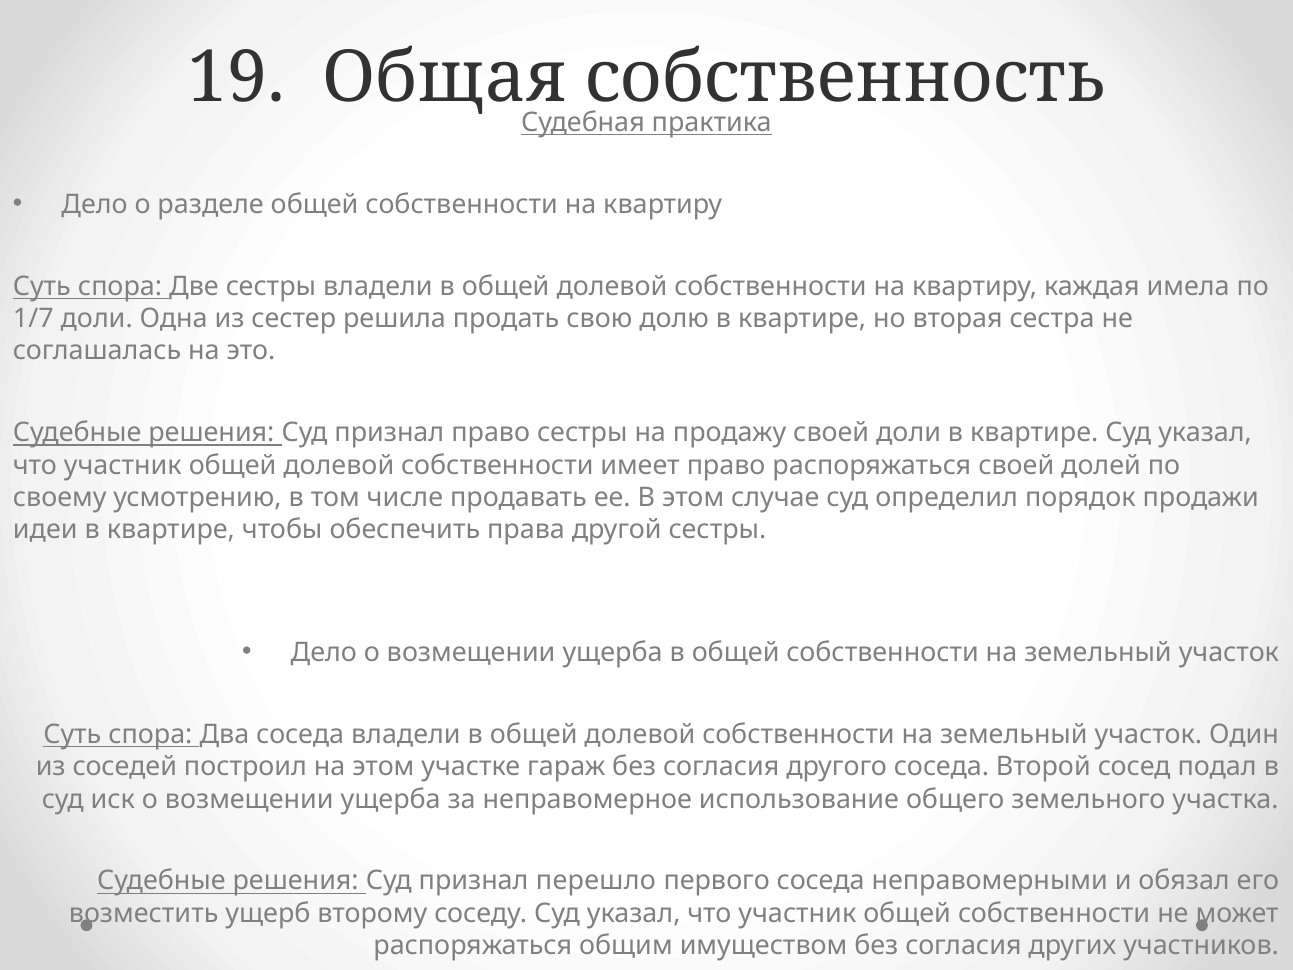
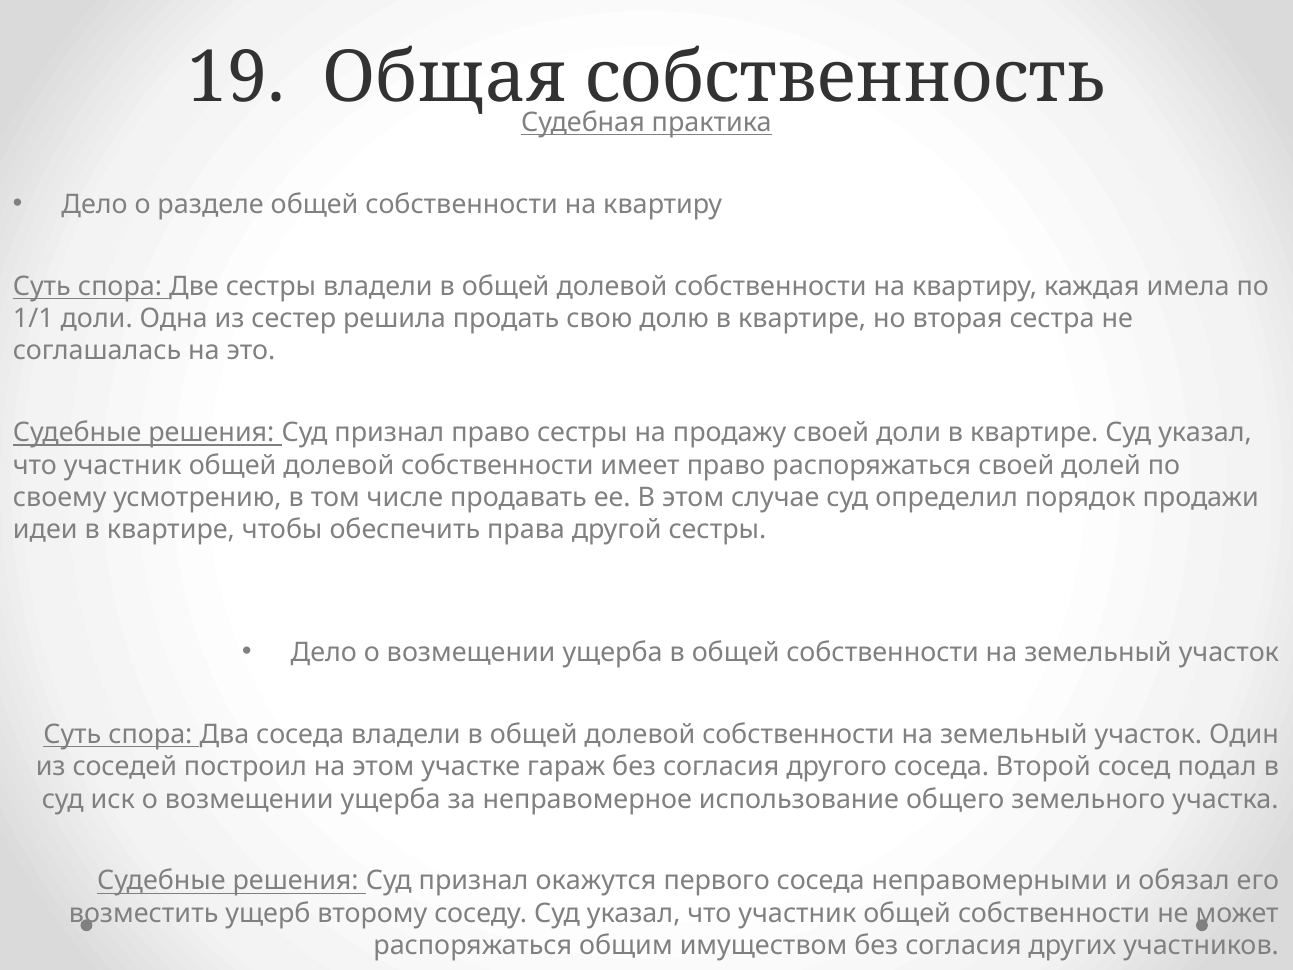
1/7: 1/7 -> 1/1
перешло: перешло -> окажутся
